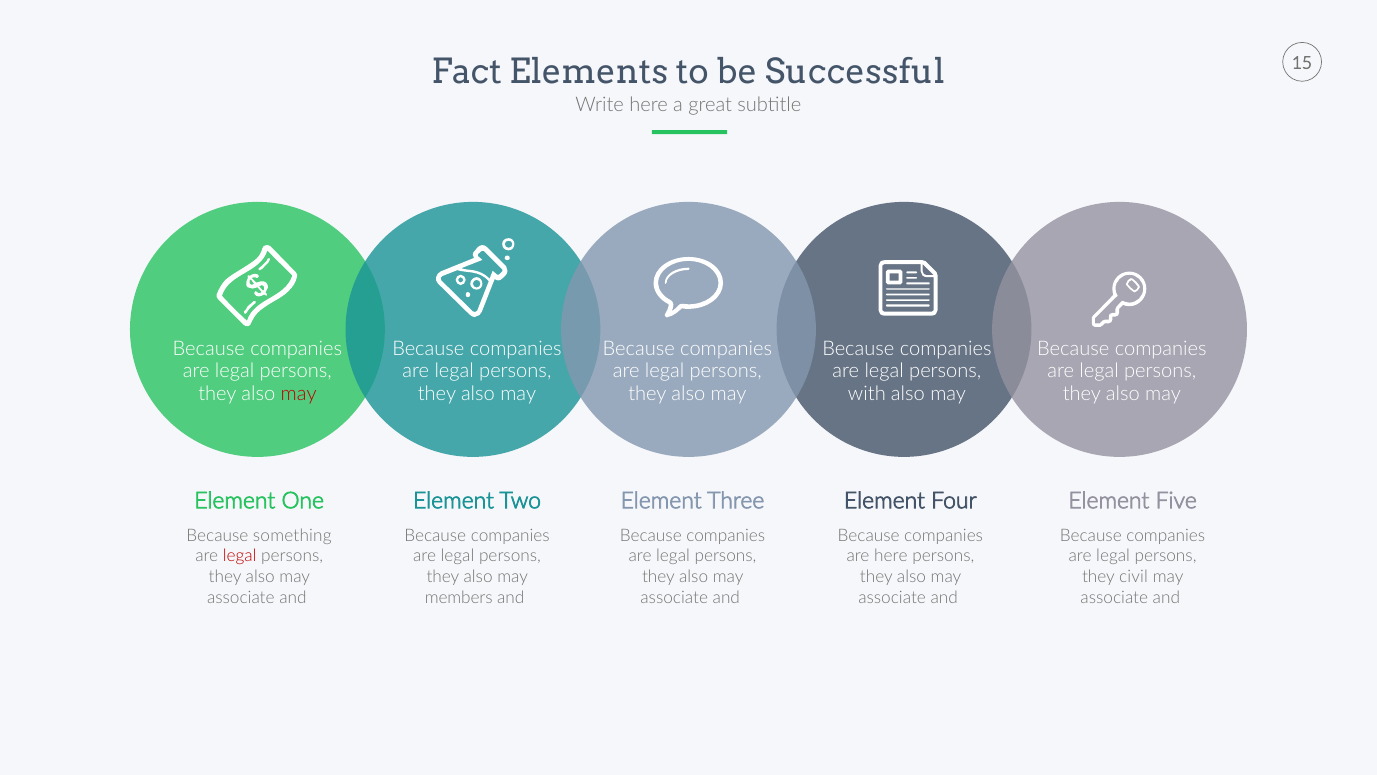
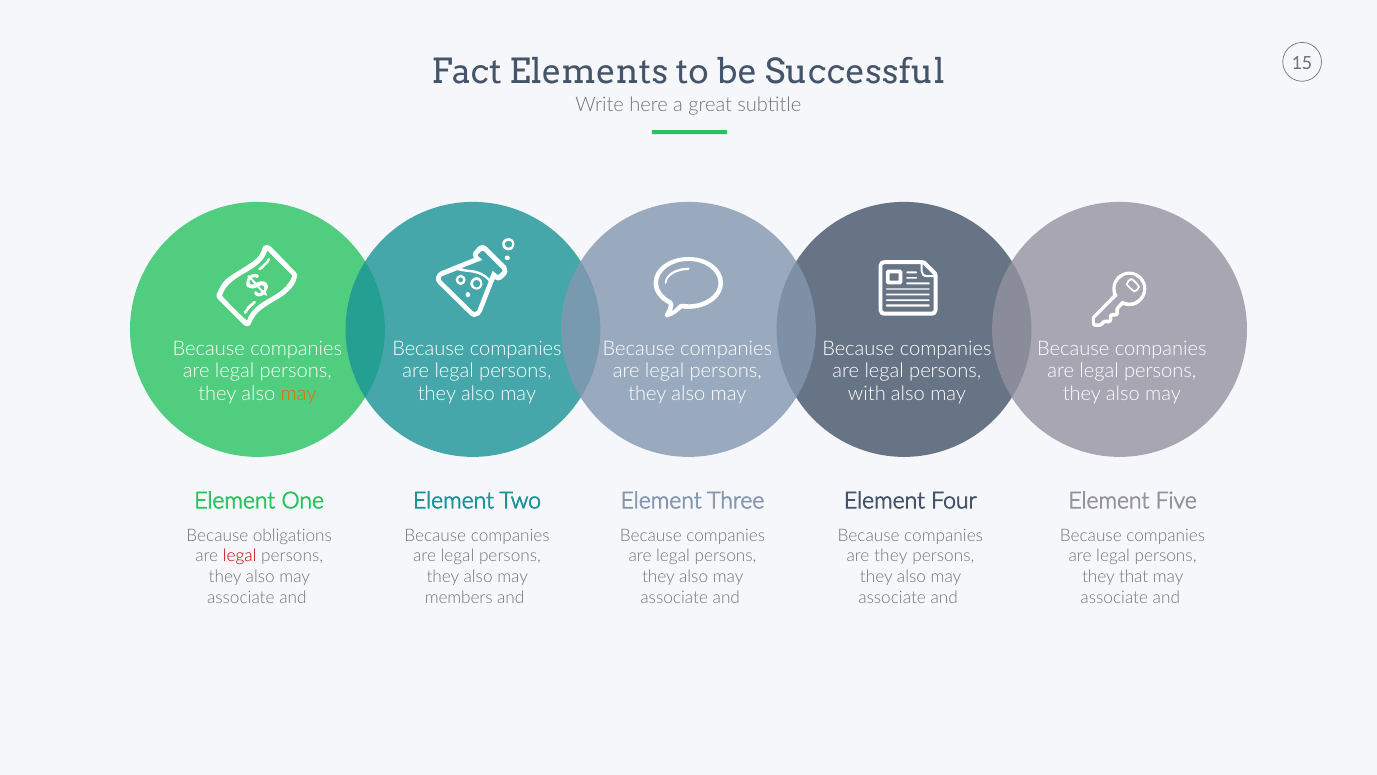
may at (299, 394) colour: red -> orange
something: something -> obligations
are here: here -> they
civil: civil -> that
